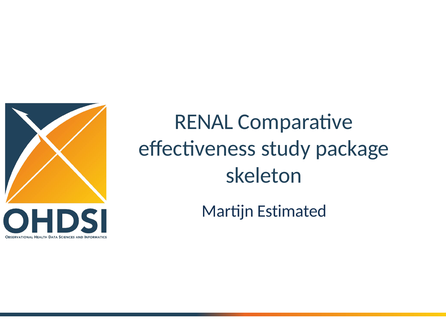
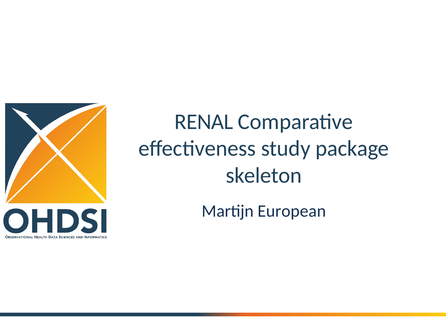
Estimated: Estimated -> European
